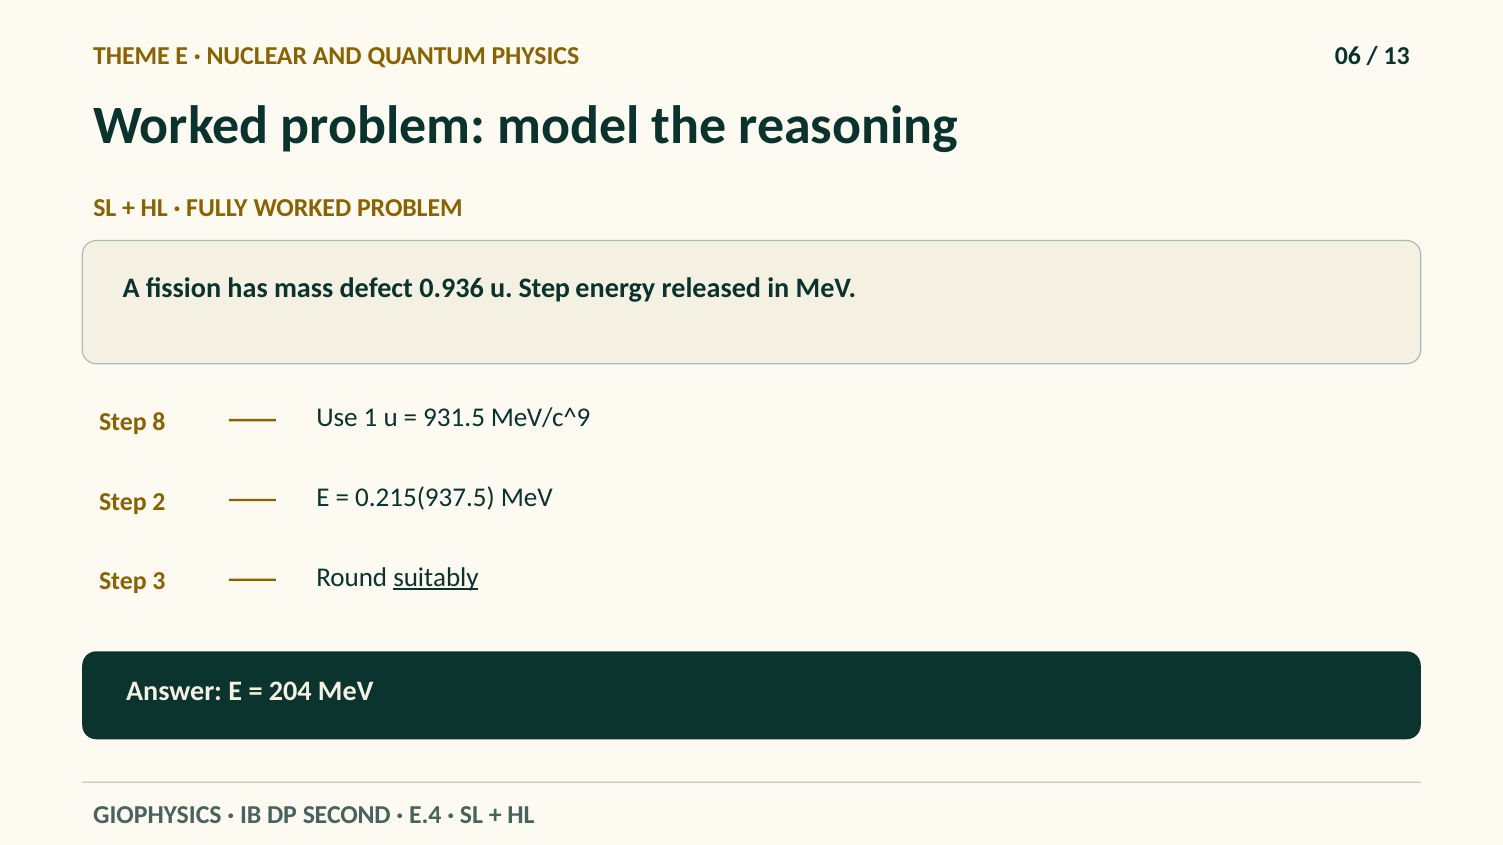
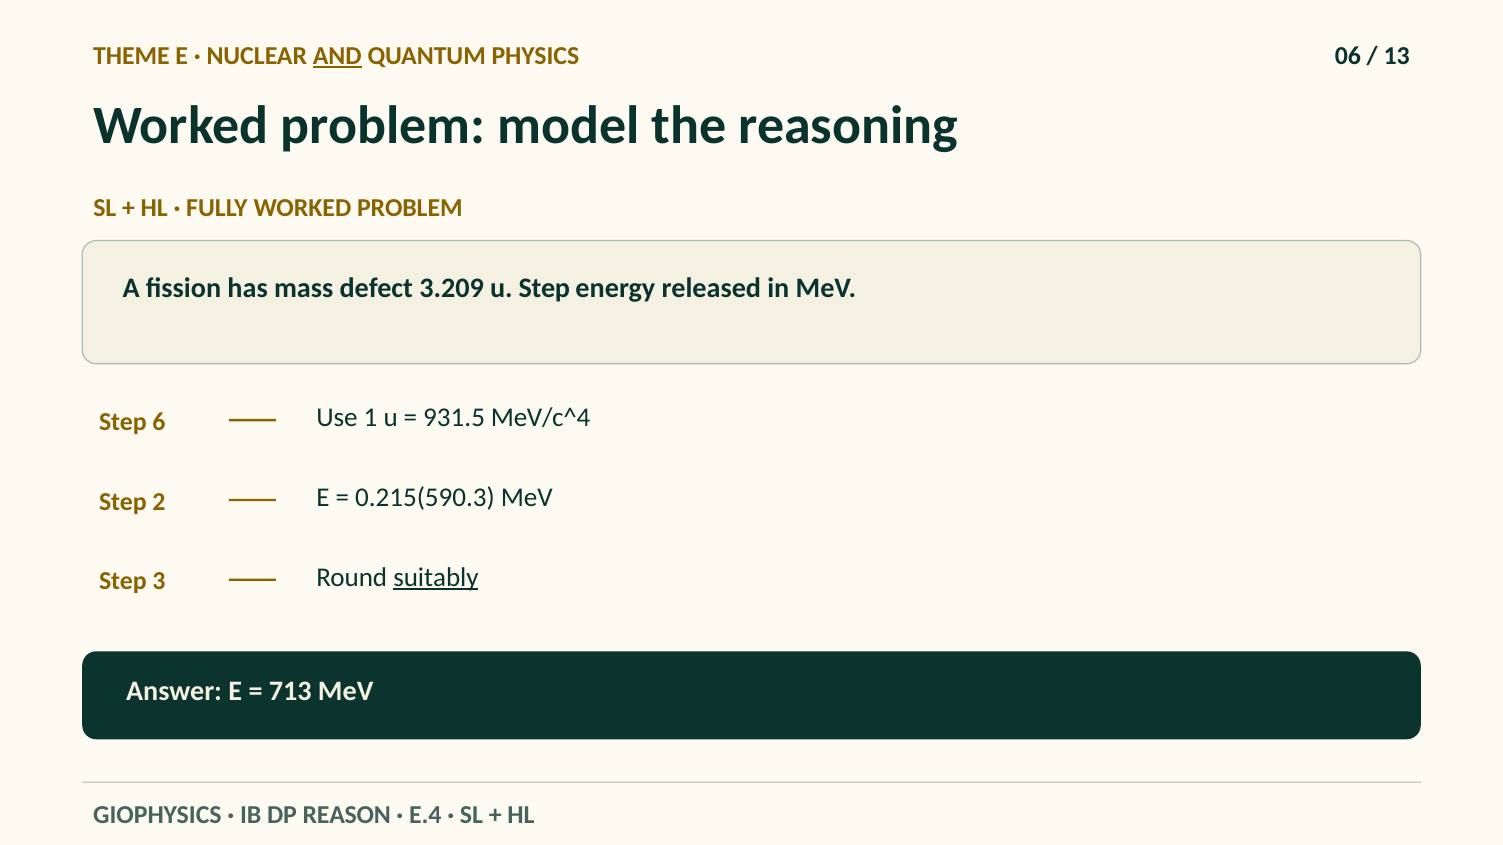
AND underline: none -> present
0.936: 0.936 -> 3.209
8: 8 -> 6
MeV/c^9: MeV/c^9 -> MeV/c^4
0.215(937.5: 0.215(937.5 -> 0.215(590.3
204: 204 -> 713
SECOND: SECOND -> REASON
